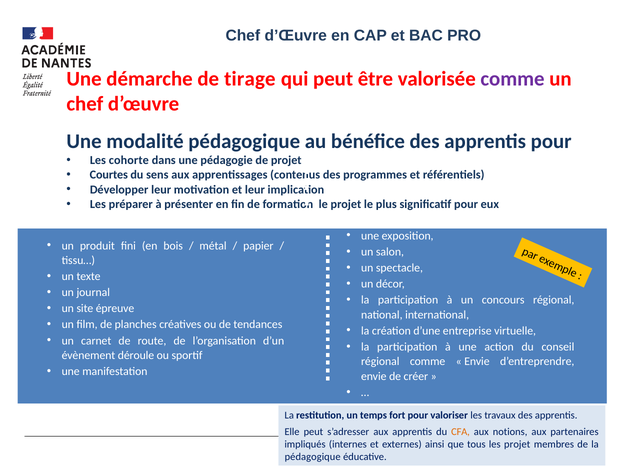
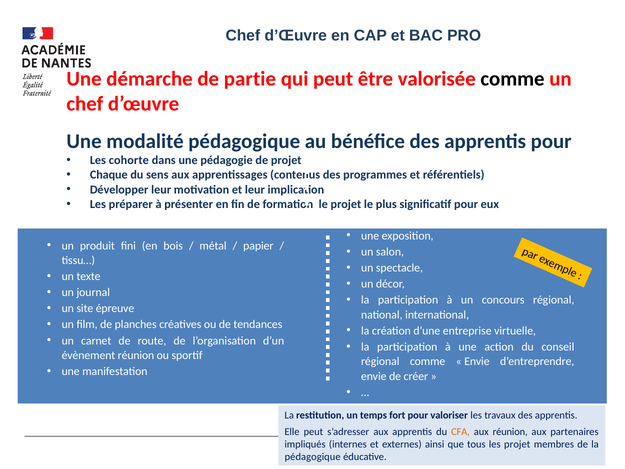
tirage: tirage -> partie
comme at (512, 79) colour: purple -> black
Courtes: Courtes -> Chaque
évènement déroule: déroule -> réunion
aux notions: notions -> réunion
